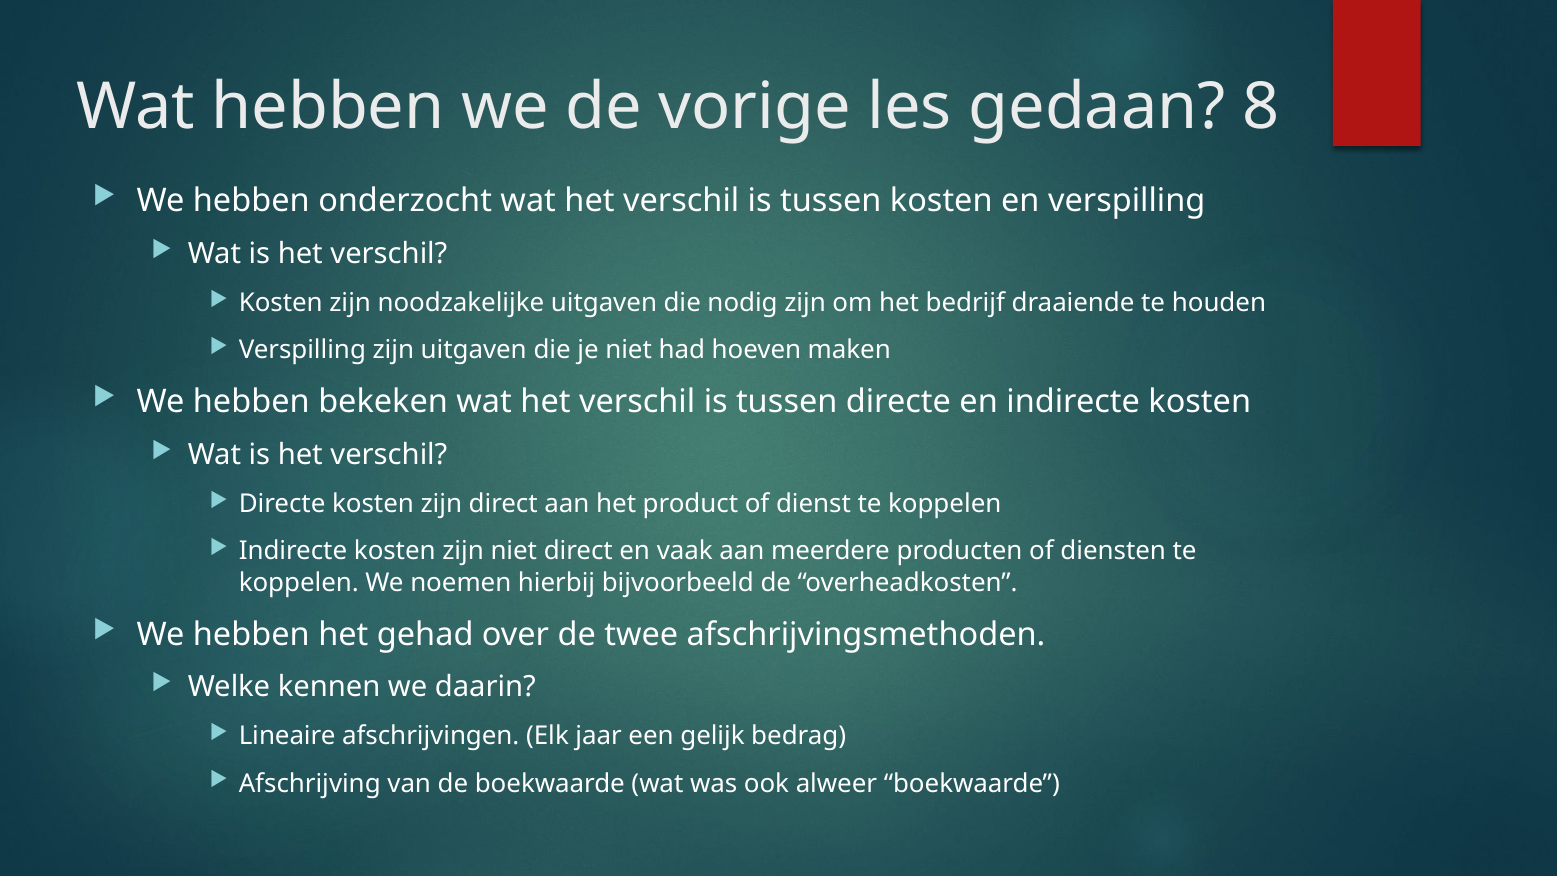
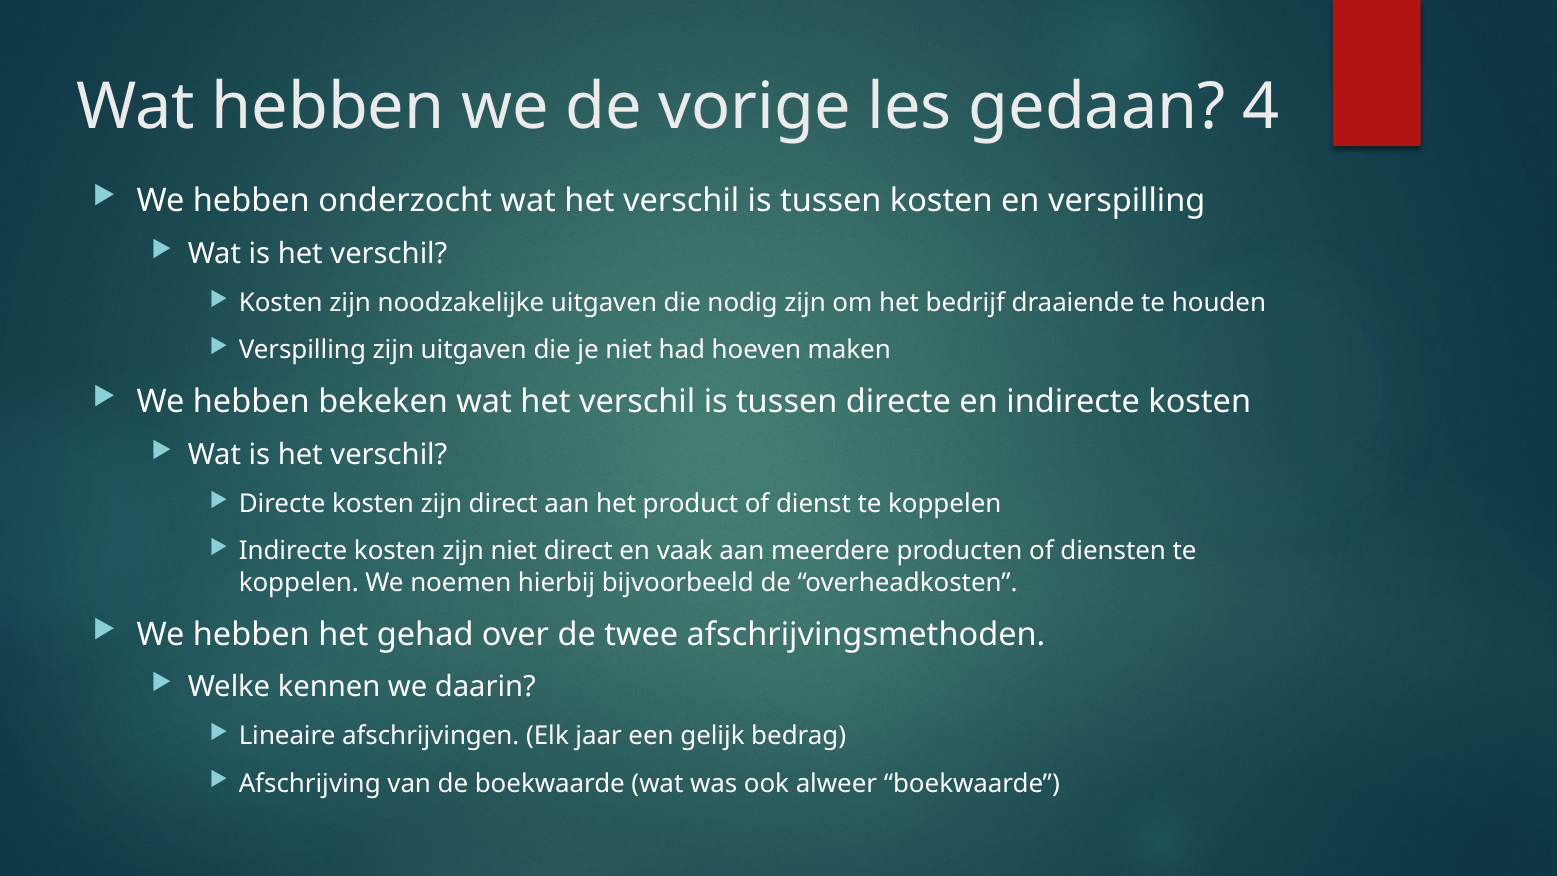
8: 8 -> 4
